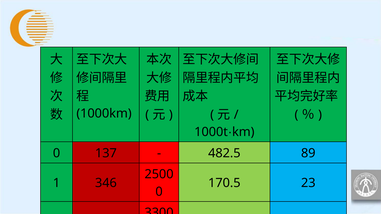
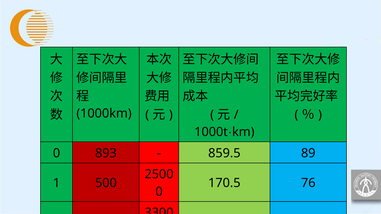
137: 137 -> 893
482.5: 482.5 -> 859.5
346: 346 -> 500
23: 23 -> 76
